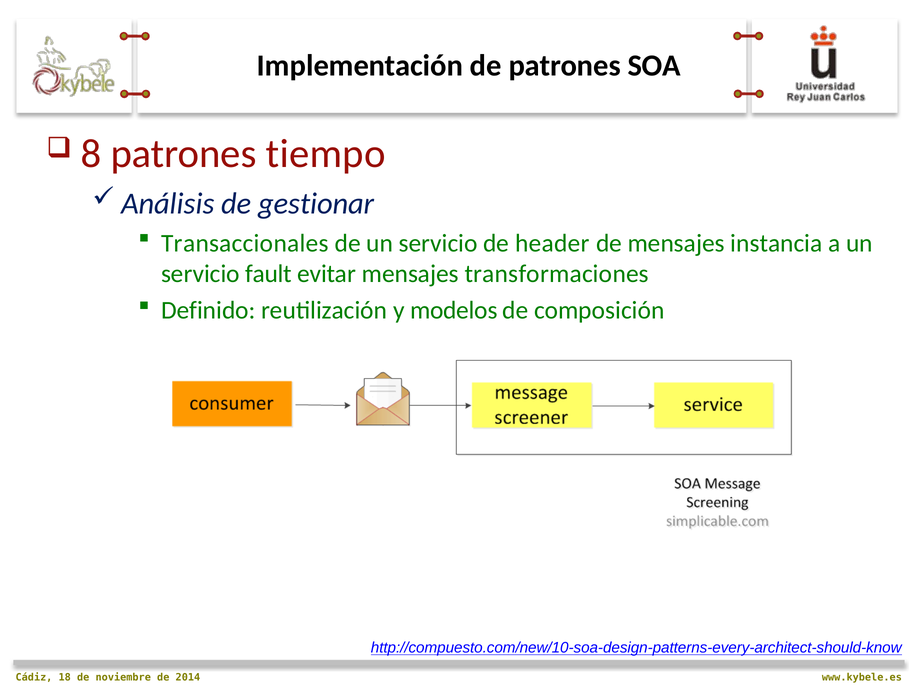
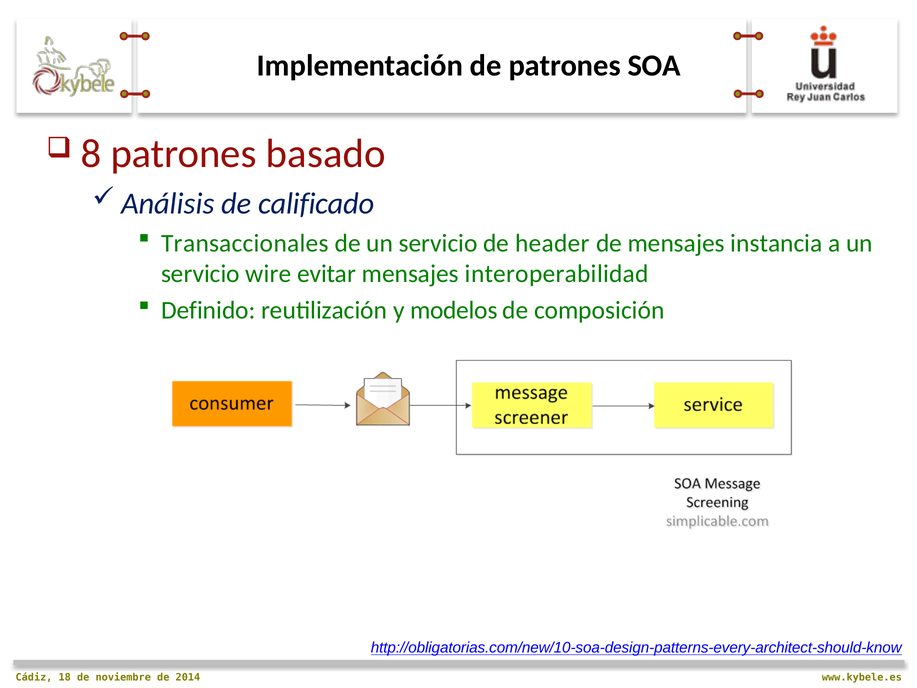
tiempo: tiempo -> basado
gestionar: gestionar -> calificado
fault: fault -> wire
transformaciones: transformaciones -> interoperabilidad
http://compuesto.com/new/10-soa-design-patterns-every-architect-should-know: http://compuesto.com/new/10-soa-design-patterns-every-architect-should-know -> http://obligatorias.com/new/10-soa-design-patterns-every-architect-should-know
